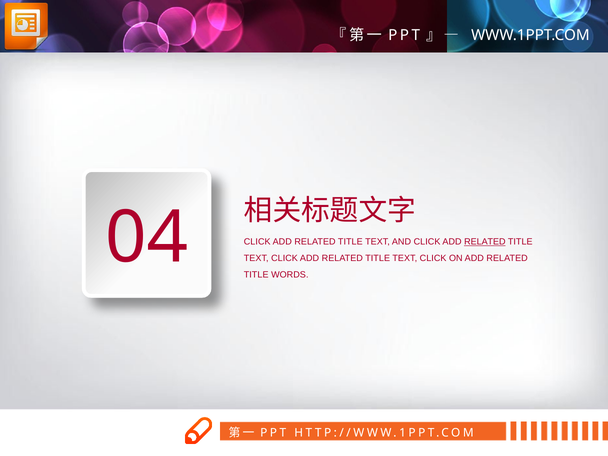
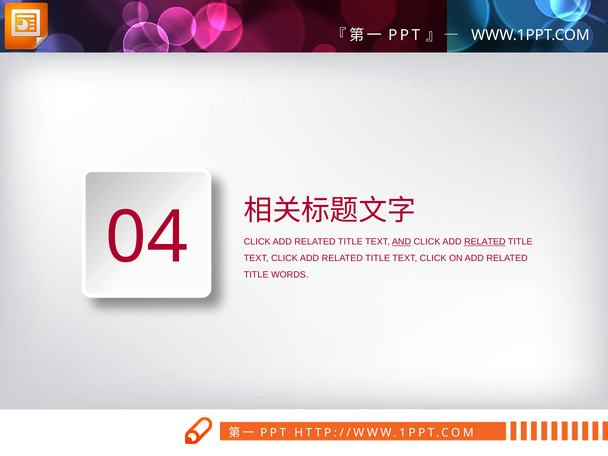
AND underline: none -> present
